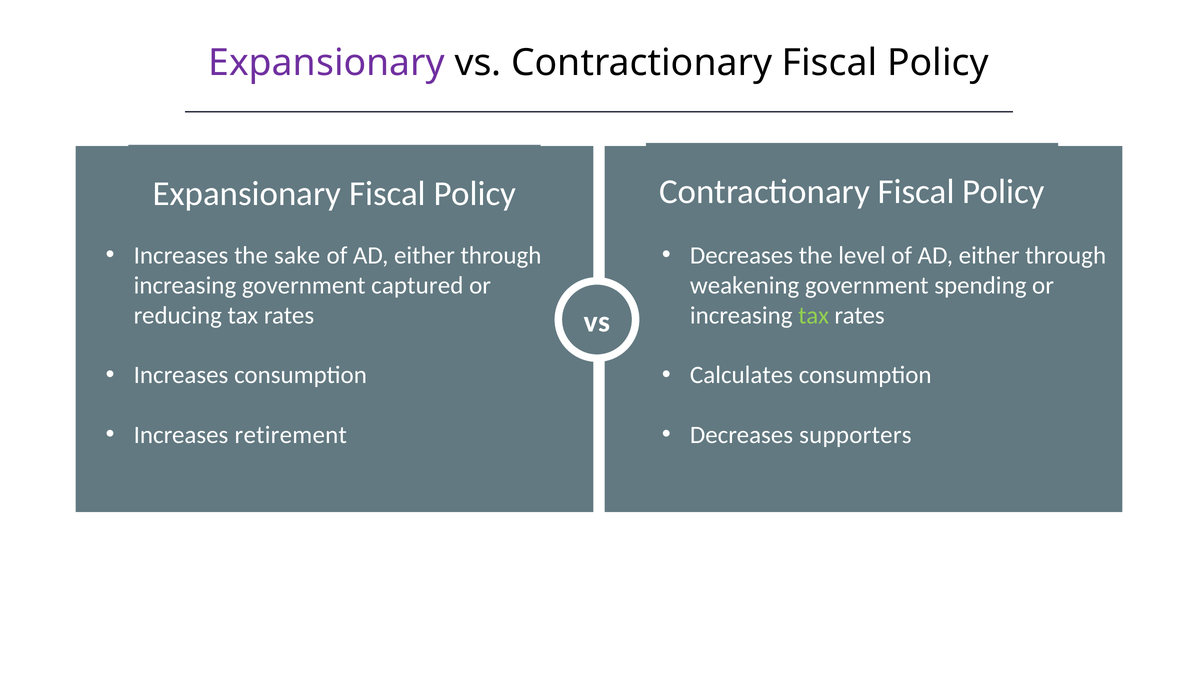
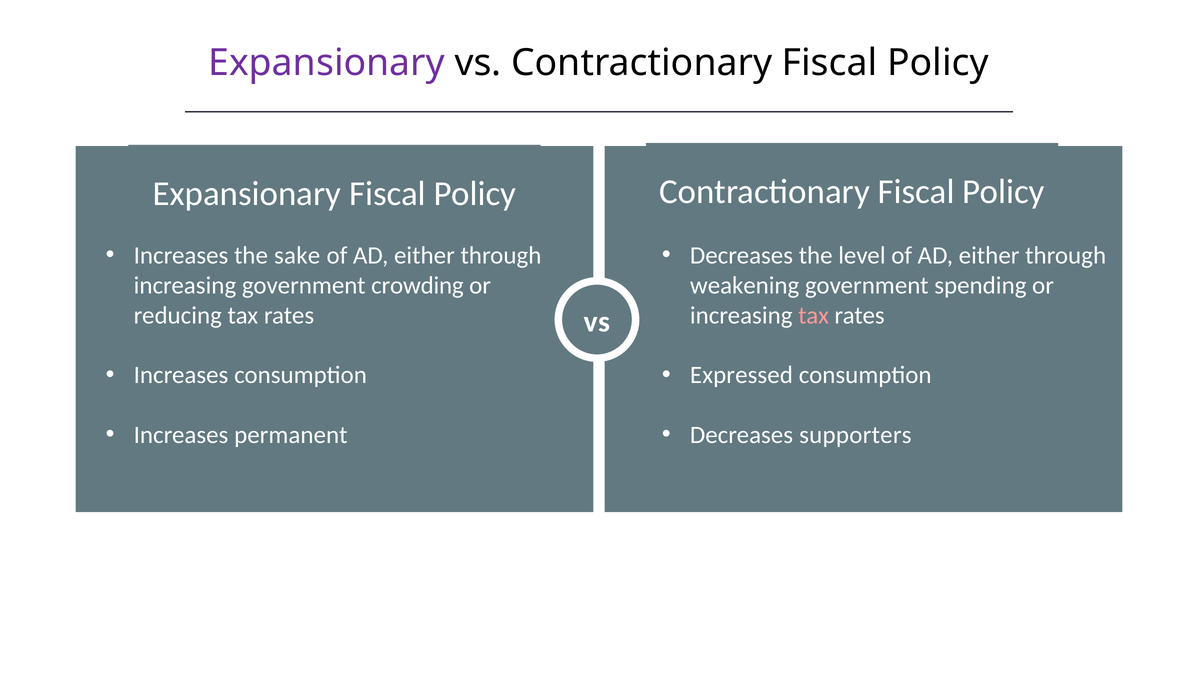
captured: captured -> crowding
tax at (814, 315) colour: light green -> pink
Calculates: Calculates -> Expressed
retirement: retirement -> permanent
